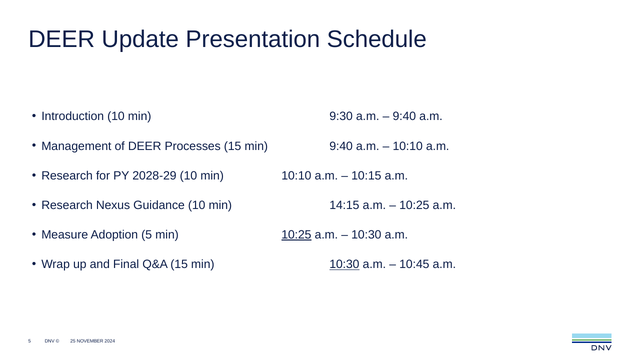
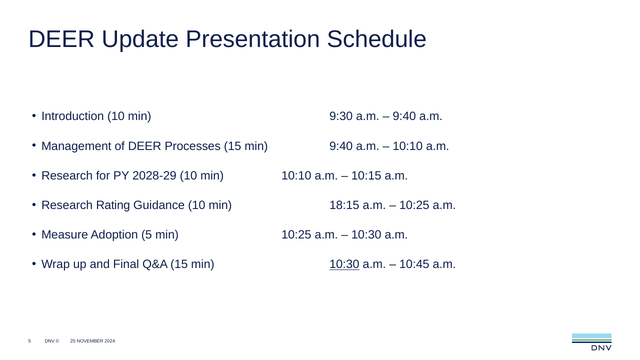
Nexus: Nexus -> Rating
14:15: 14:15 -> 18:15
10:25 at (296, 235) underline: present -> none
